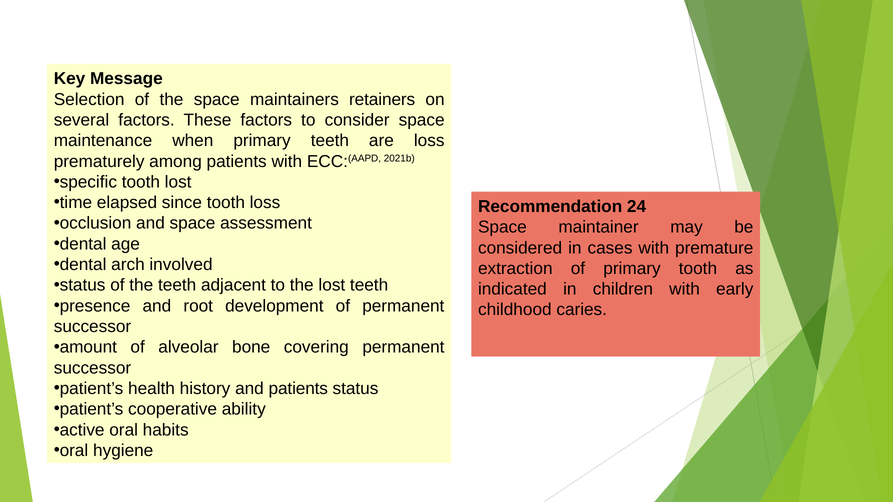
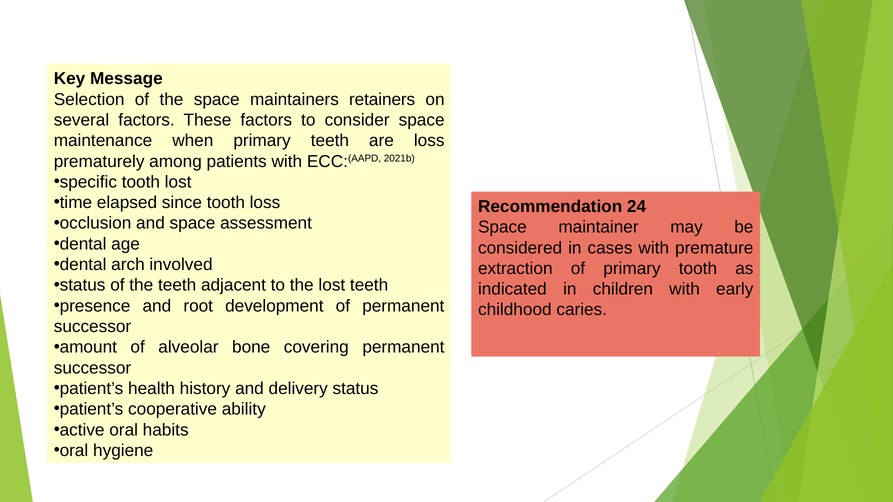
and patients: patients -> delivery
